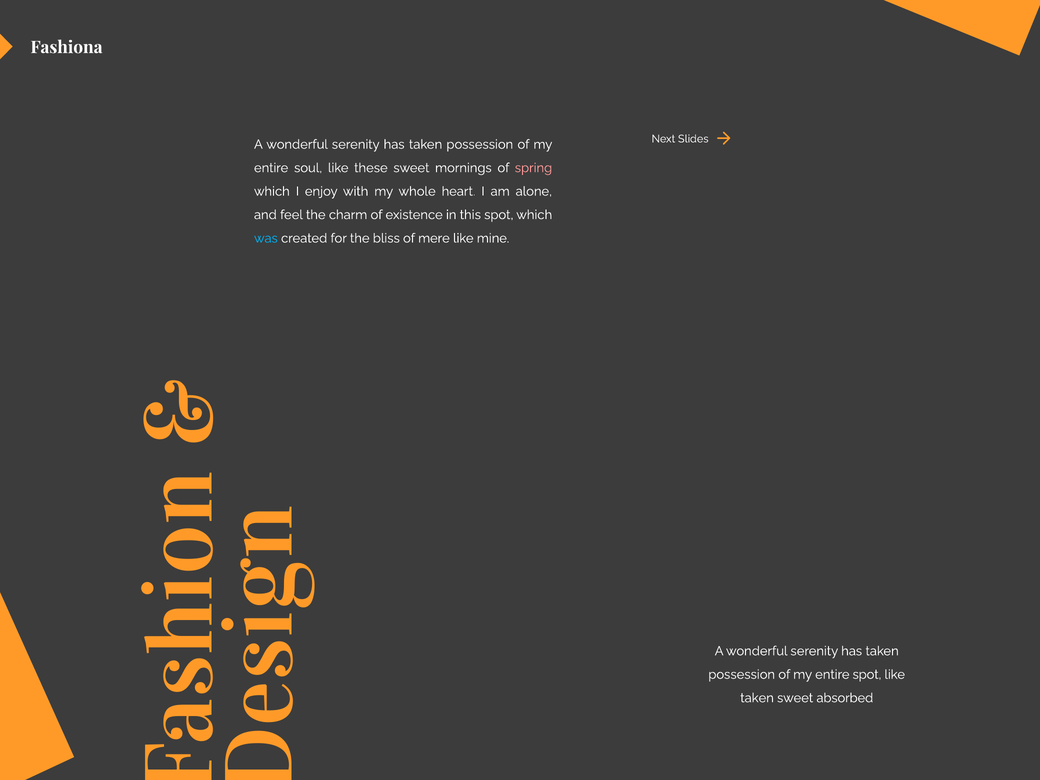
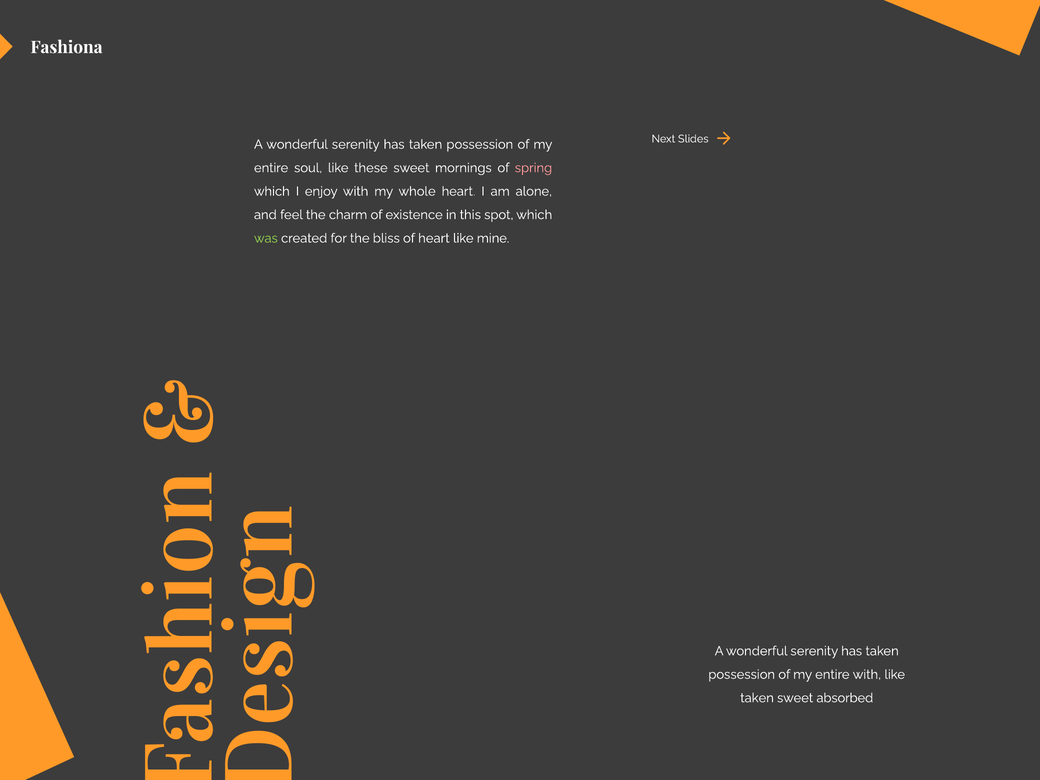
was colour: light blue -> light green
of mere: mere -> heart
entire spot: spot -> with
